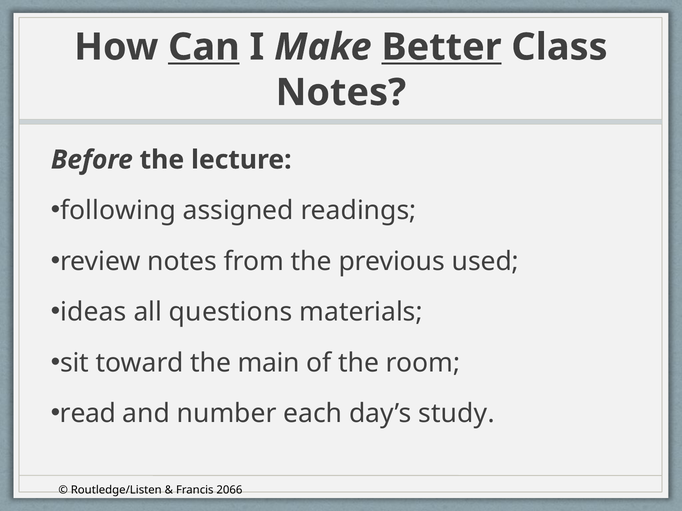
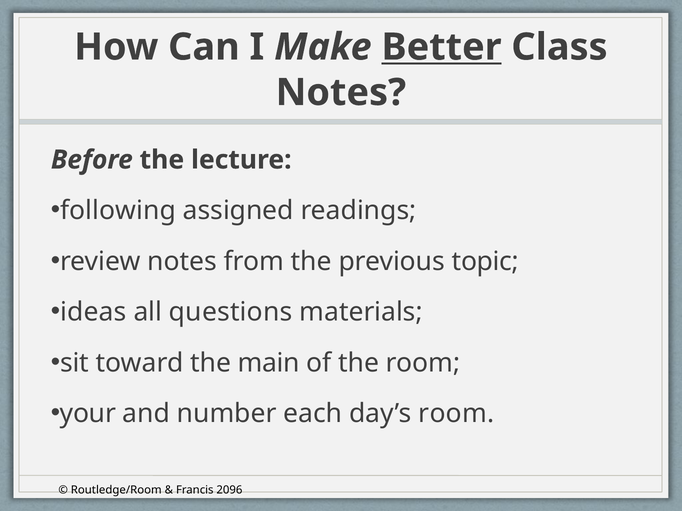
Can underline: present -> none
used: used -> topic
read: read -> your
day’s study: study -> room
Routledge/Listen: Routledge/Listen -> Routledge/Room
2066: 2066 -> 2096
